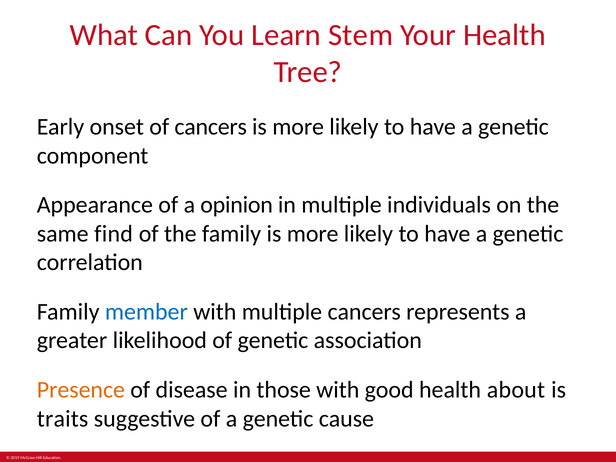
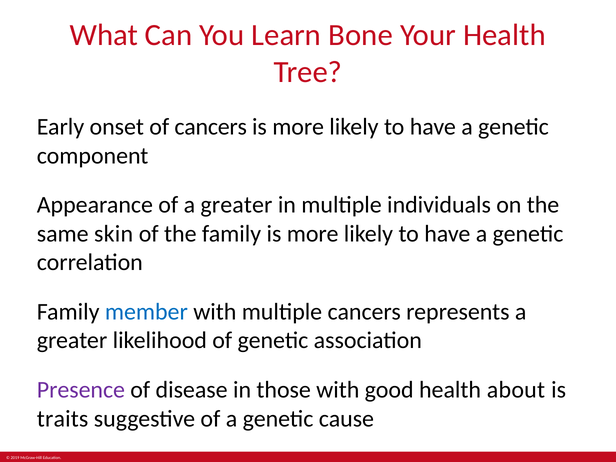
Stem: Stem -> Bone
of a opinion: opinion -> greater
find: find -> skin
Presence colour: orange -> purple
